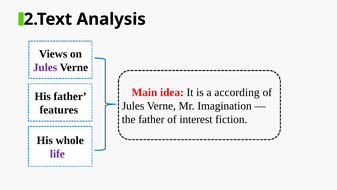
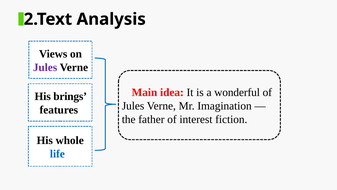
according: according -> wonderful
His father: father -> brings
life colour: purple -> blue
